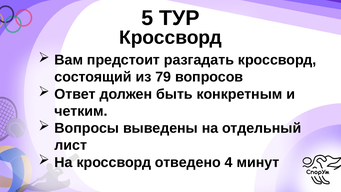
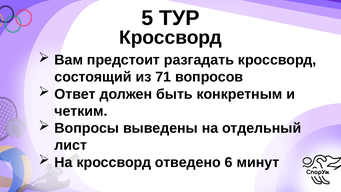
79: 79 -> 71
4: 4 -> 6
